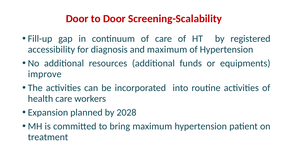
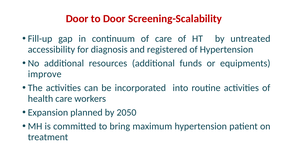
registered: registered -> untreated
and maximum: maximum -> registered
2028: 2028 -> 2050
